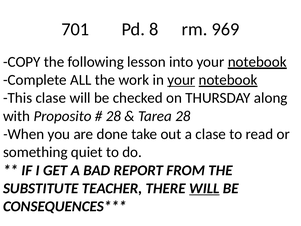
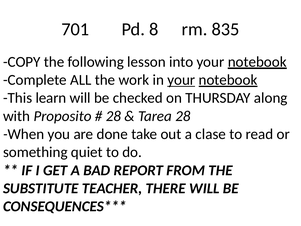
969: 969 -> 835
This clase: clase -> learn
WILL at (204, 188) underline: present -> none
